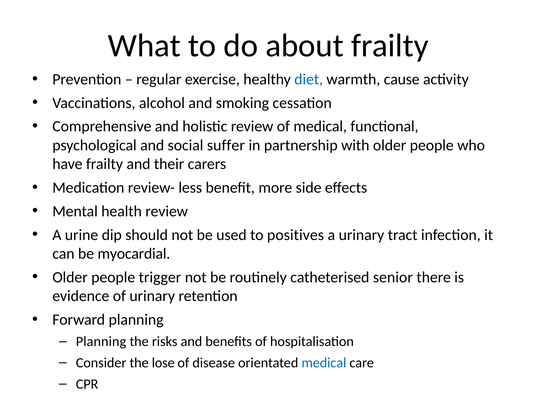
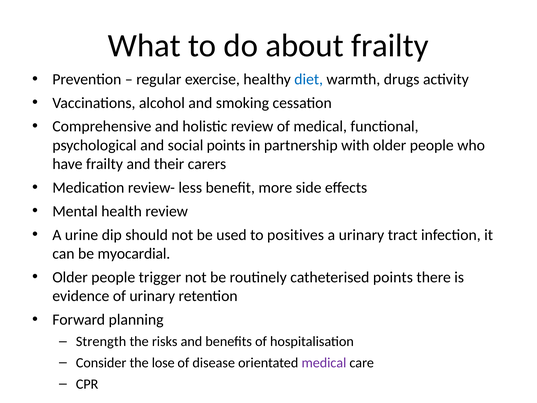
cause: cause -> drugs
social suffer: suffer -> points
catheterised senior: senior -> points
Planning at (101, 341): Planning -> Strength
medical at (324, 363) colour: blue -> purple
